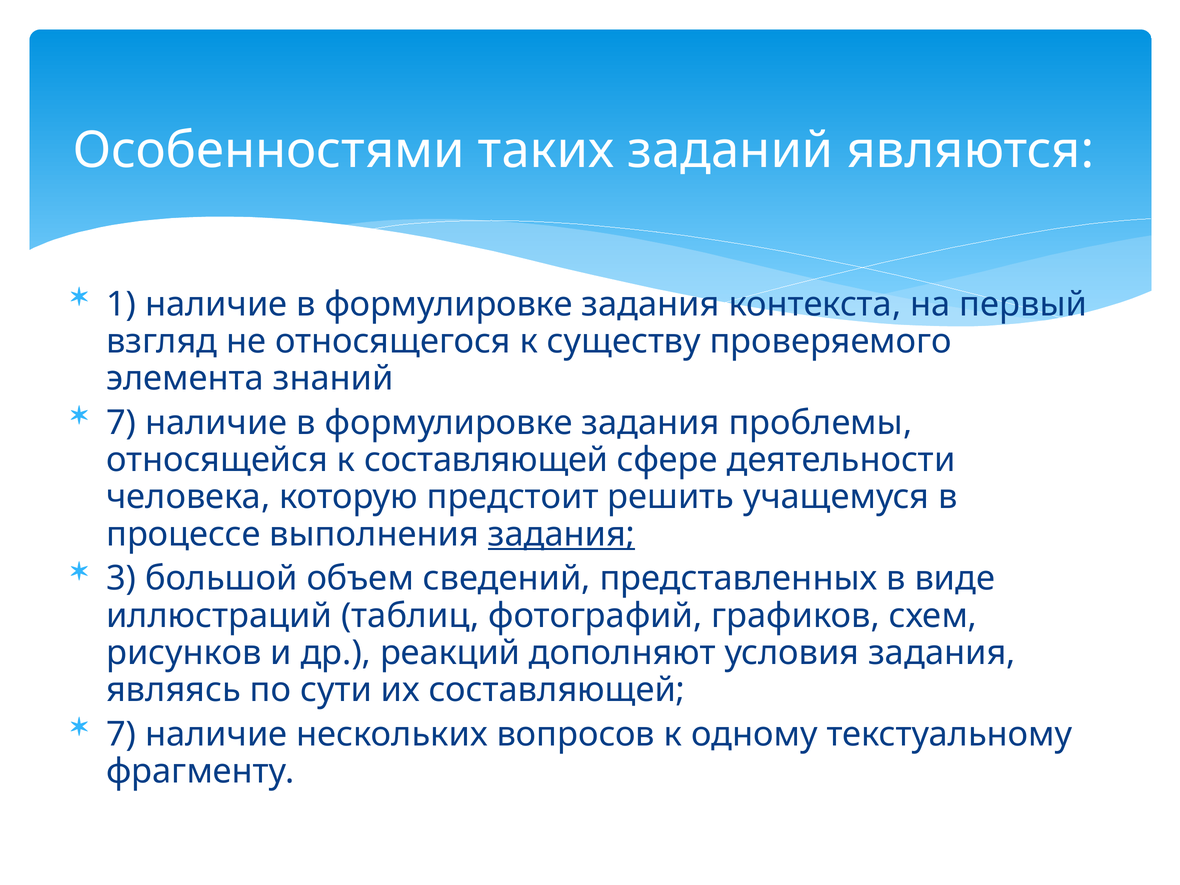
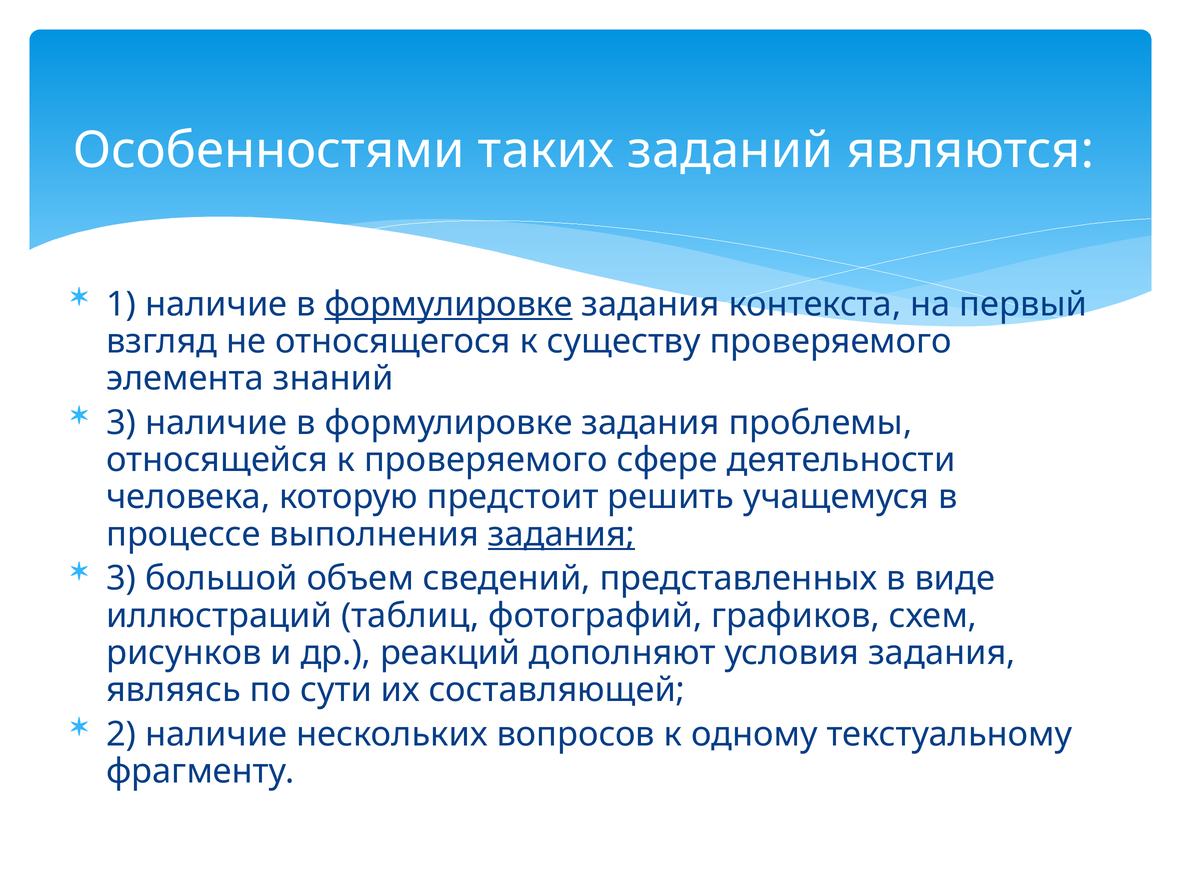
формулировке at (449, 304) underline: none -> present
7 at (121, 423): 7 -> 3
к составляющей: составляющей -> проверяемого
7 at (121, 734): 7 -> 2
